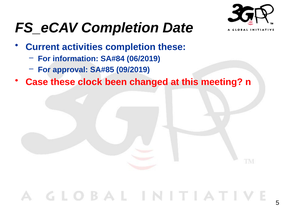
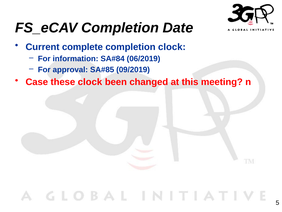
activities: activities -> complete
completion these: these -> clock
